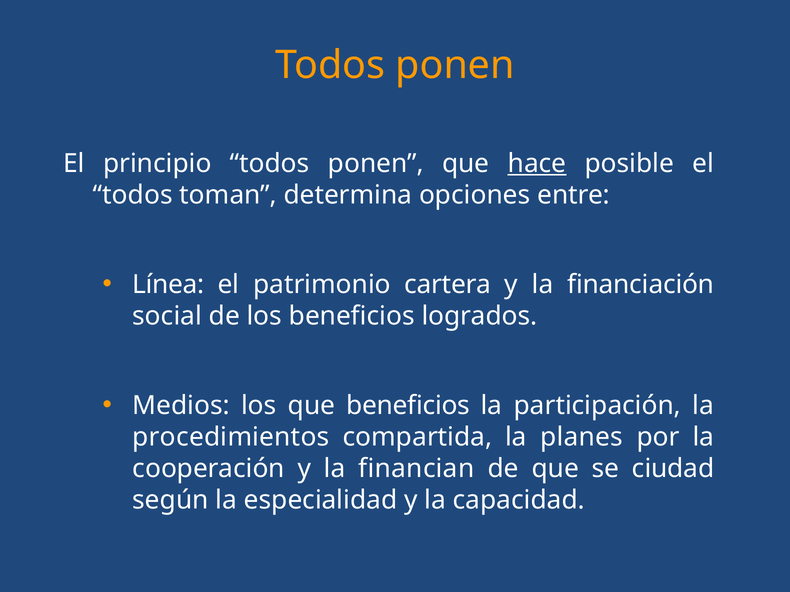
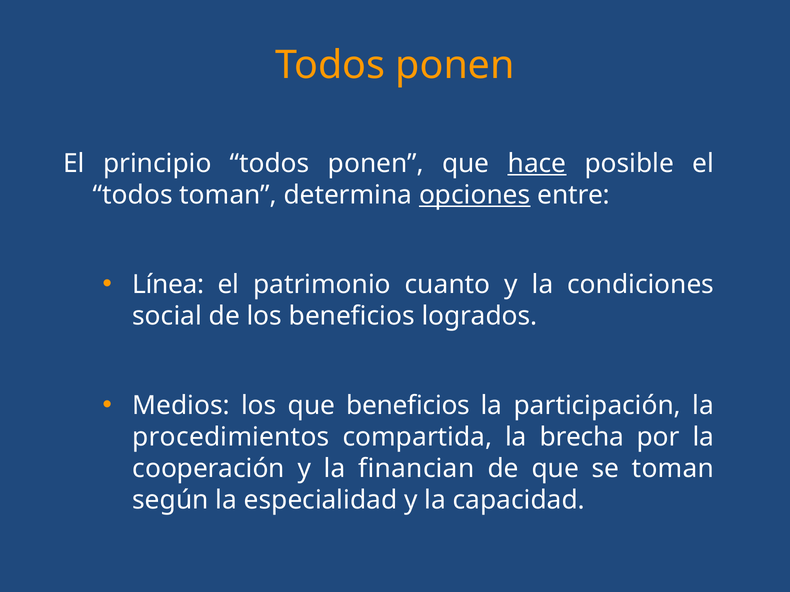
opciones underline: none -> present
cartera: cartera -> cuanto
financiación: financiación -> condiciones
planes: planes -> brecha
se ciudad: ciudad -> toman
